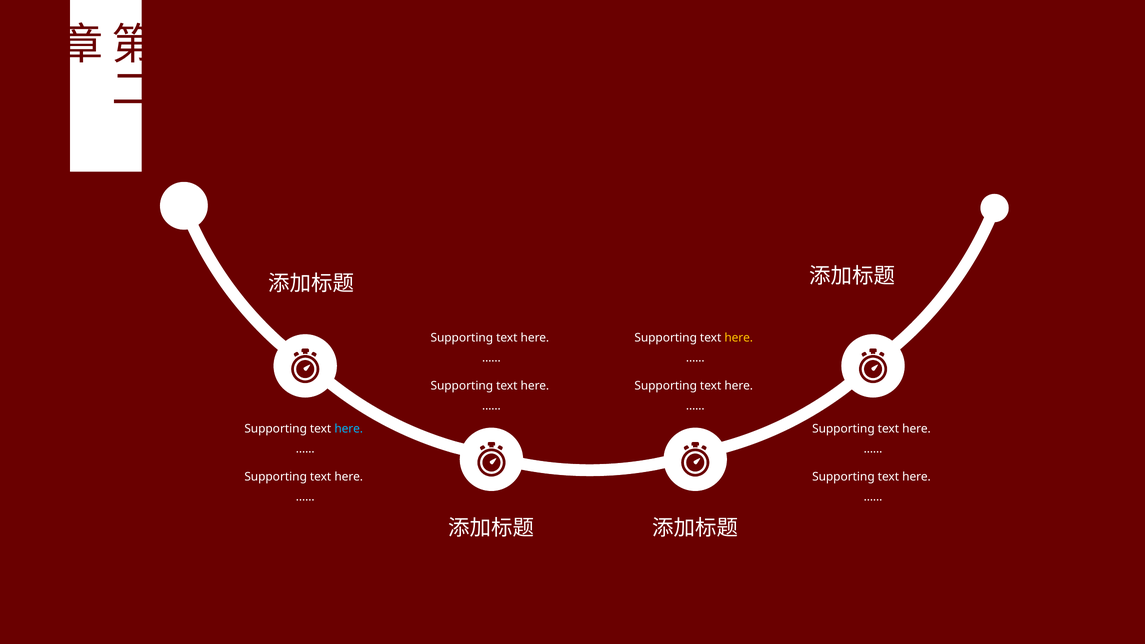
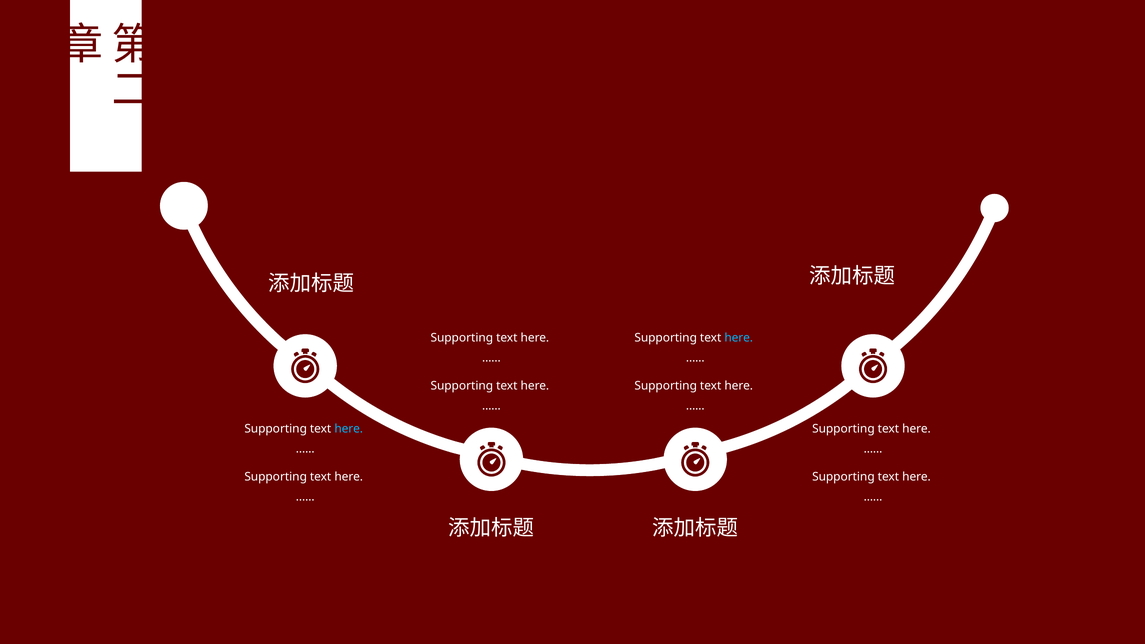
here at (739, 338) colour: yellow -> light blue
